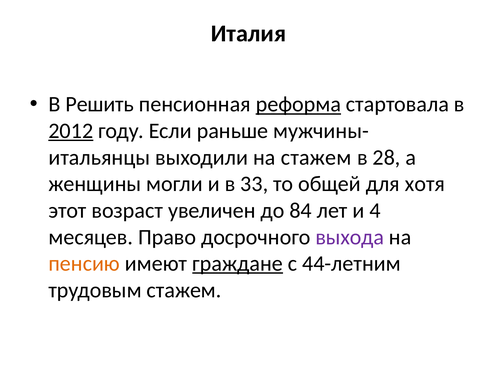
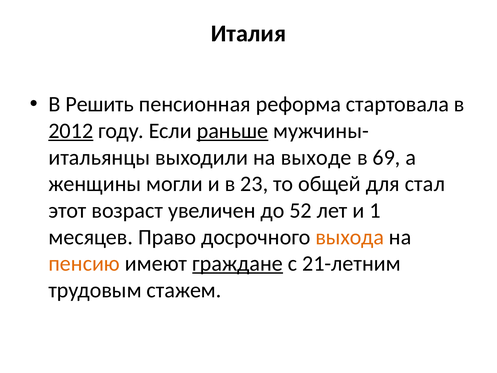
реформа underline: present -> none
раньше underline: none -> present
на стажем: стажем -> выходе
28: 28 -> 69
33: 33 -> 23
хотя: хотя -> стал
84: 84 -> 52
4: 4 -> 1
выхода colour: purple -> orange
44-летним: 44-летним -> 21-летним
